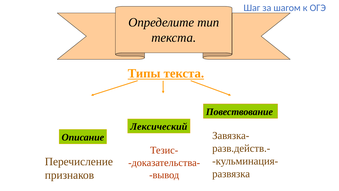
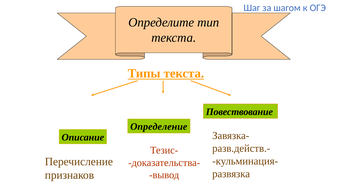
Лексический: Лексический -> Определение
